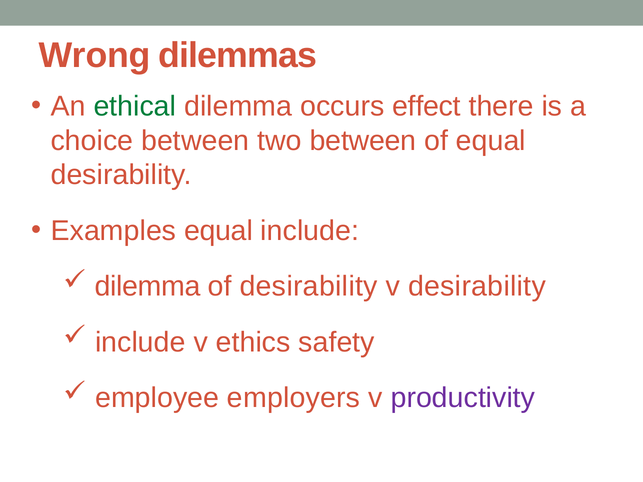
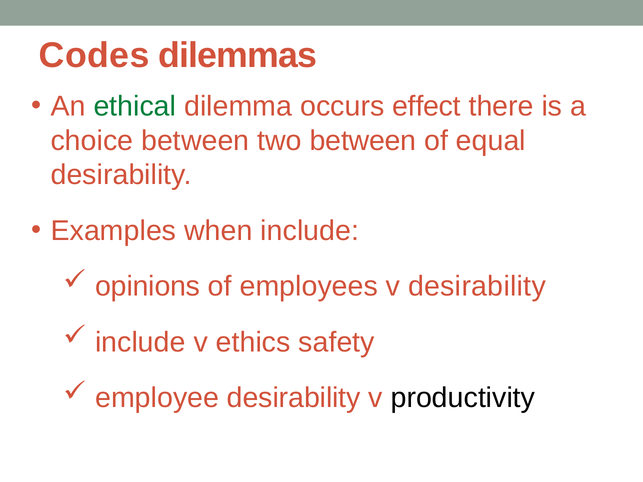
Wrong: Wrong -> Codes
Examples equal: equal -> when
dilemma at (148, 287): dilemma -> opinions
of desirability: desirability -> employees
employee employers: employers -> desirability
productivity colour: purple -> black
